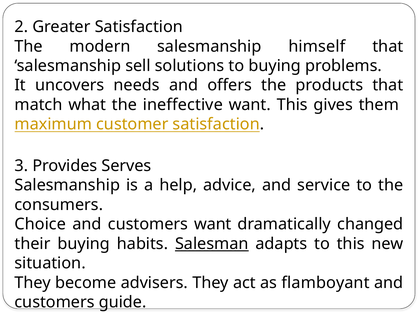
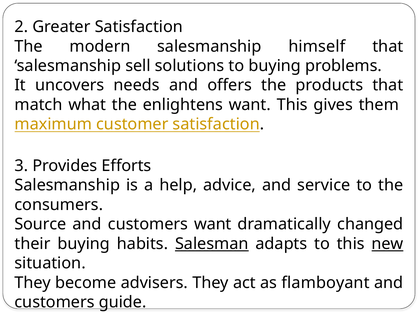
ineffective: ineffective -> enlightens
Serves: Serves -> Efforts
Choice: Choice -> Source
new underline: none -> present
